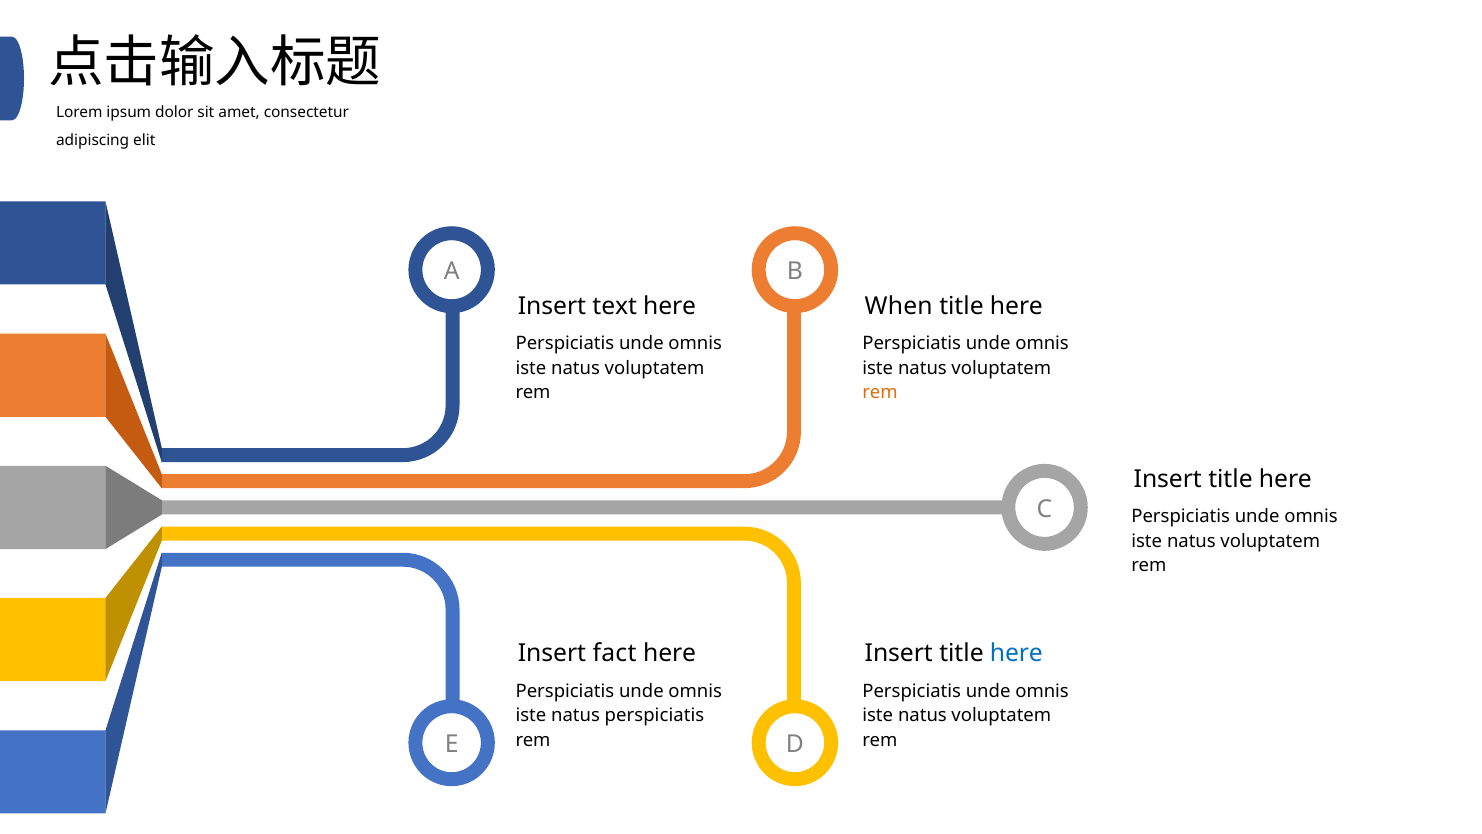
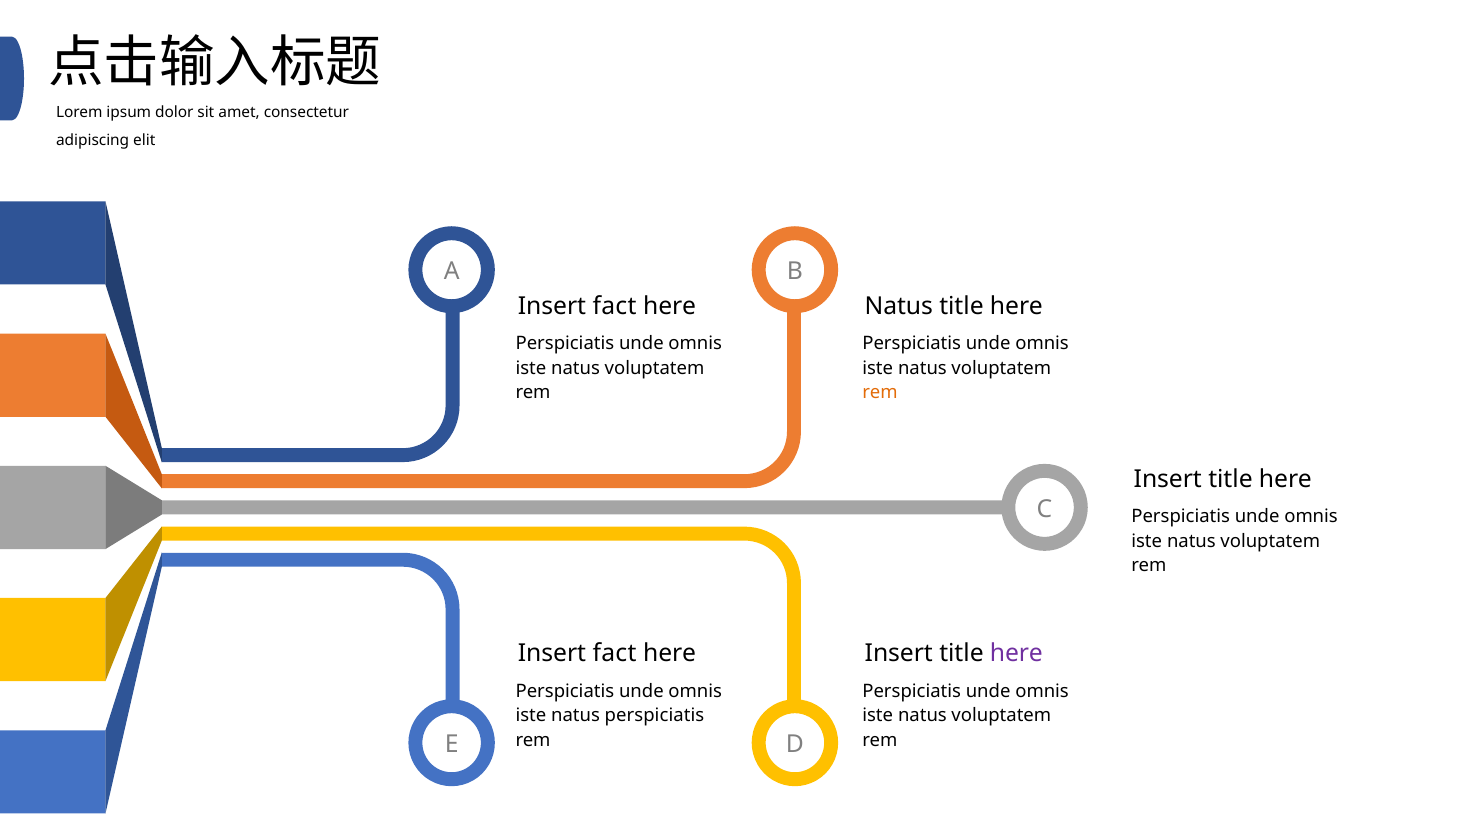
text at (615, 306): text -> fact
When at (899, 306): When -> Natus
here at (1016, 653) colour: blue -> purple
